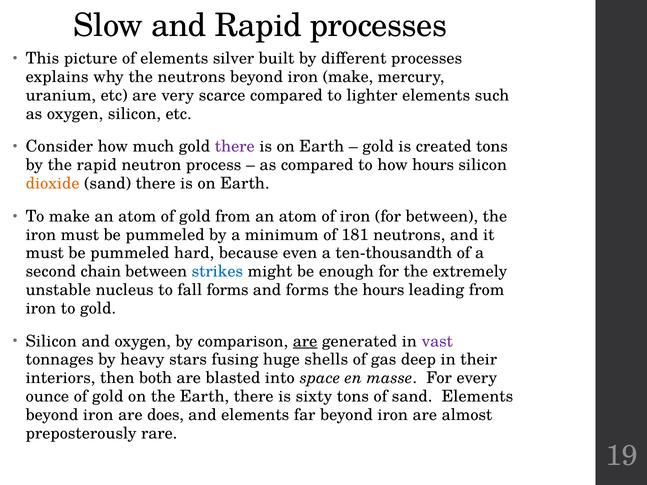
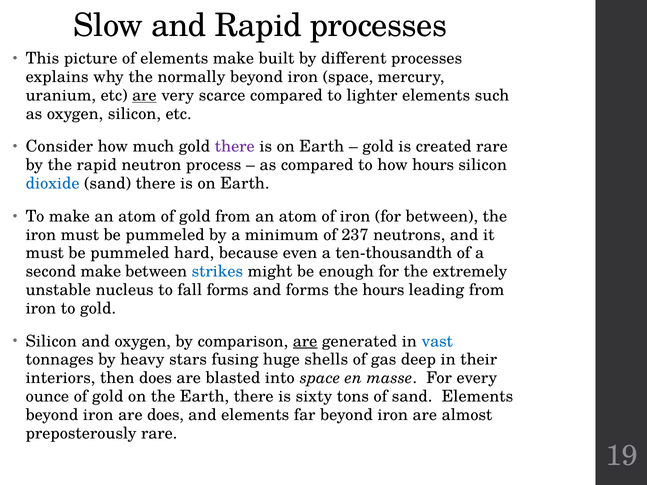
elements silver: silver -> make
the neutrons: neutrons -> normally
iron make: make -> space
are at (144, 95) underline: none -> present
created tons: tons -> rare
dioxide colour: orange -> blue
181: 181 -> 237
second chain: chain -> make
vast colour: purple -> blue
then both: both -> does
